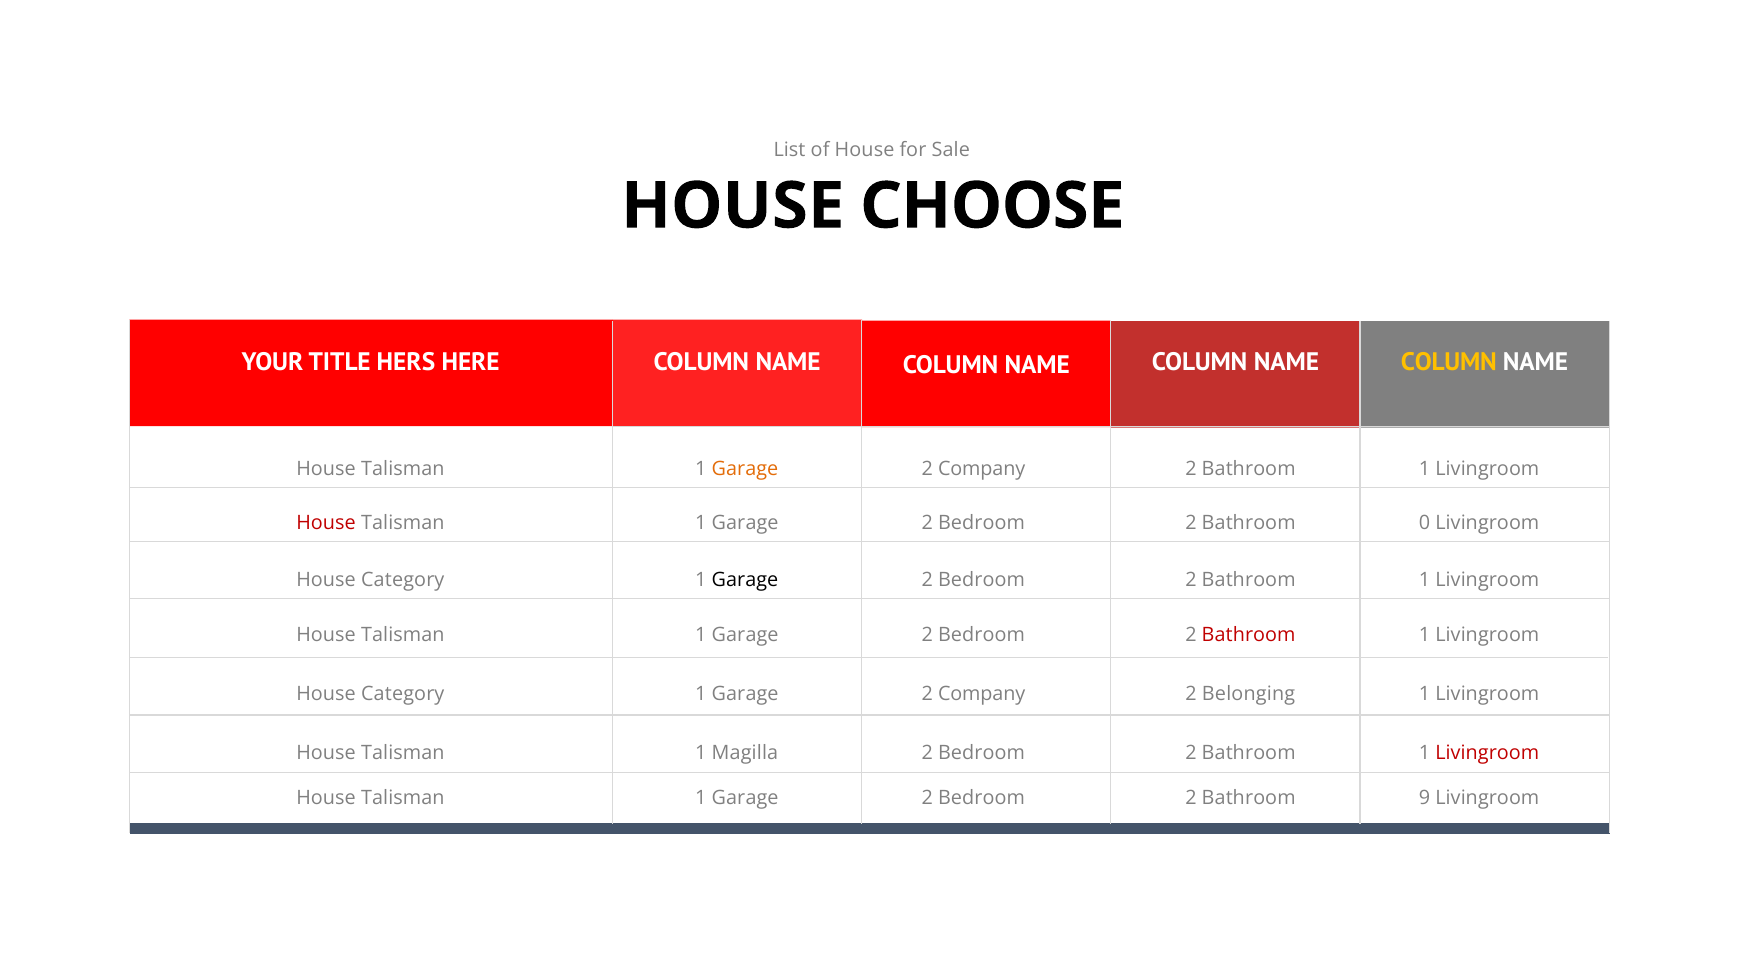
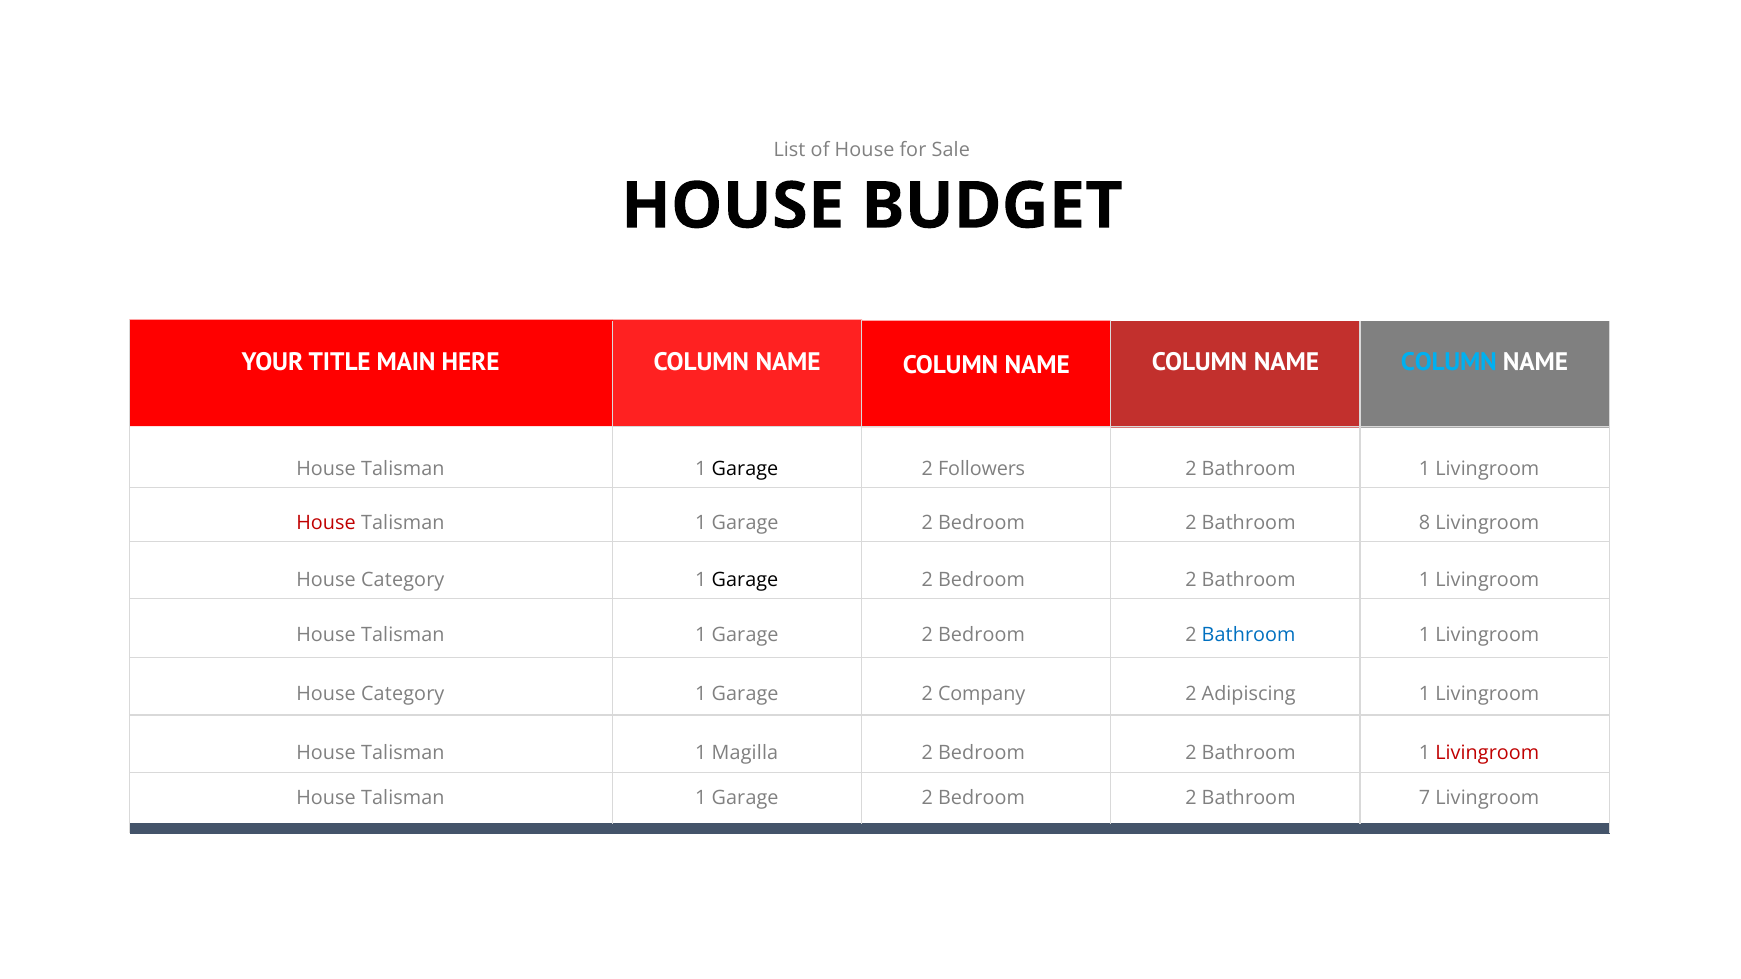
CHOOSE: CHOOSE -> BUDGET
HERS: HERS -> MAIN
COLUMN at (1449, 363) colour: yellow -> light blue
Garage at (745, 469) colour: orange -> black
Company at (982, 469): Company -> Followers
0: 0 -> 8
Bathroom at (1249, 636) colour: red -> blue
Belonging: Belonging -> Adipiscing
9: 9 -> 7
